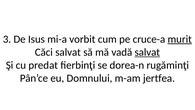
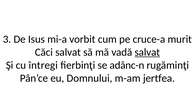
murit underline: present -> none
predat: predat -> întregi
dorea-n: dorea-n -> adânc-n
